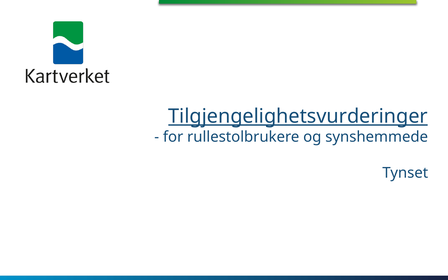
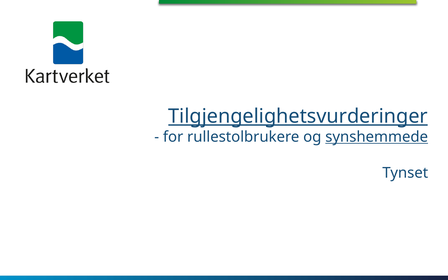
synshemmede underline: none -> present
